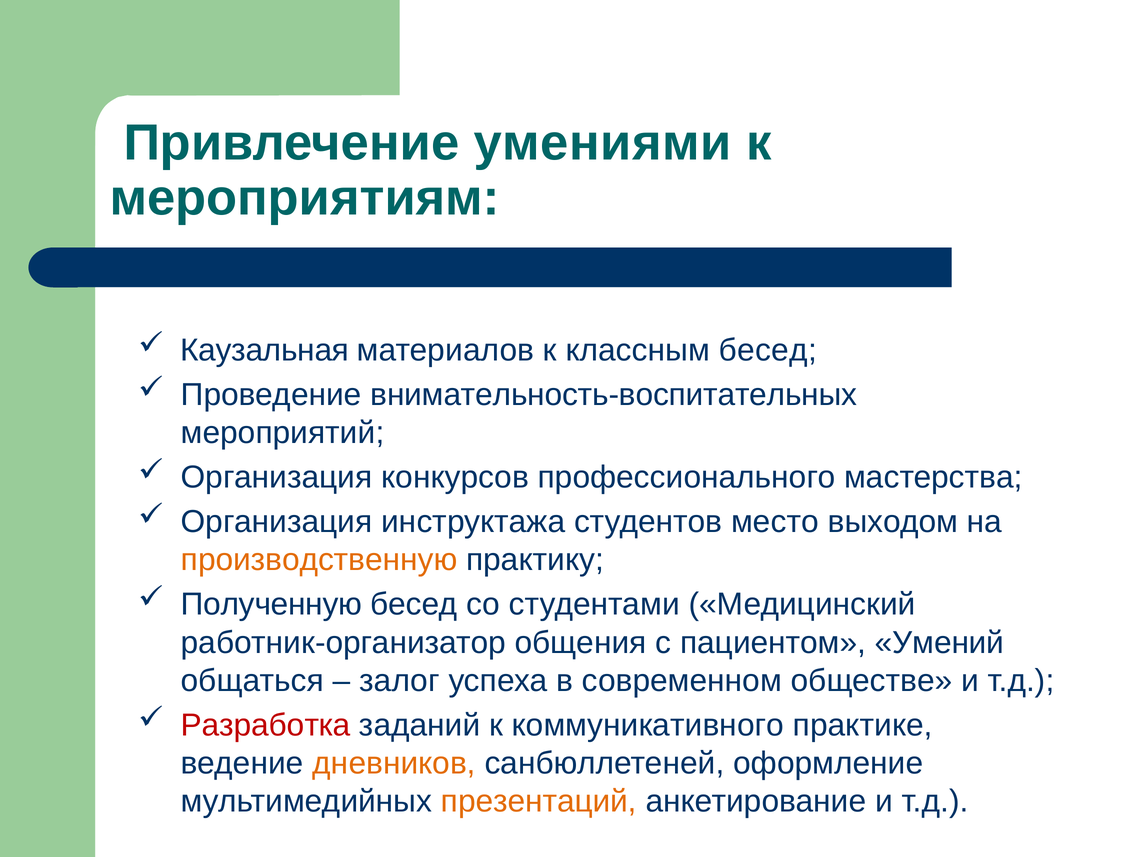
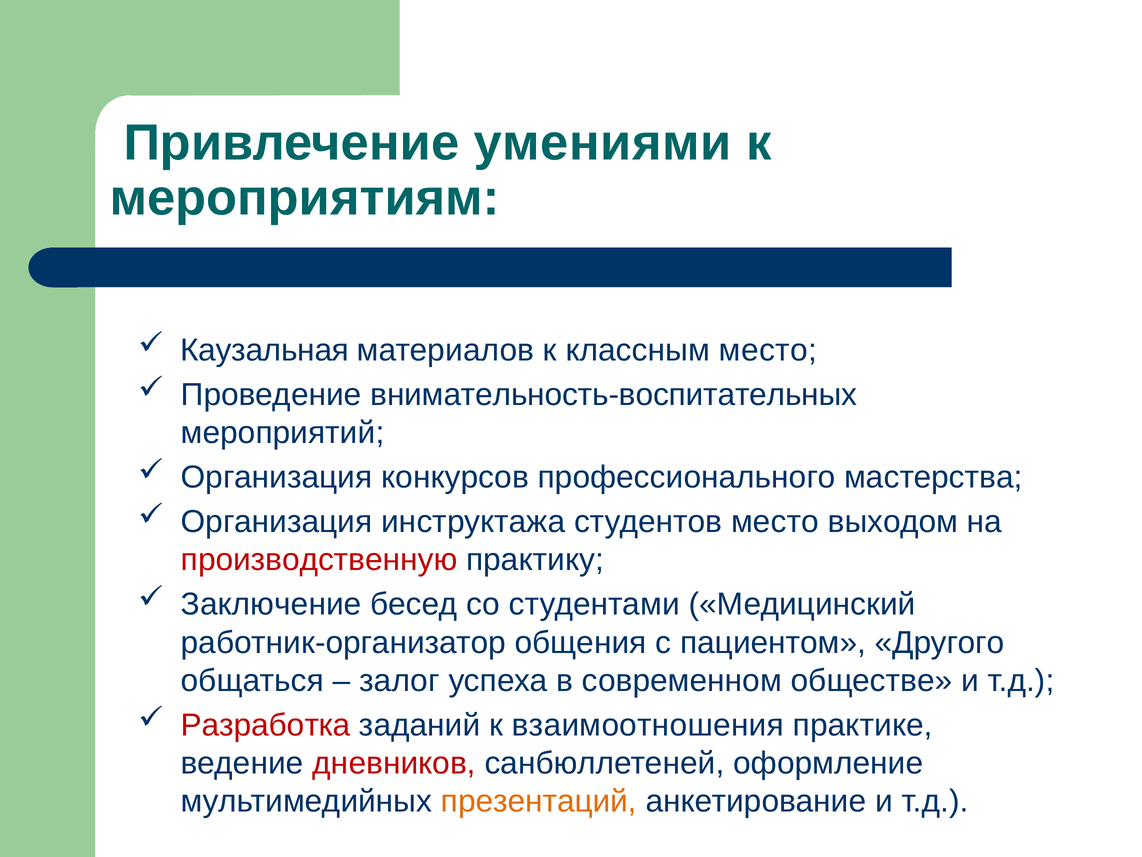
классным бесед: бесед -> место
производственную colour: orange -> red
Полученную: Полученную -> Заключение
Умений: Умений -> Другого
коммуникативного: коммуникативного -> взаимоотношения
дневников colour: orange -> red
